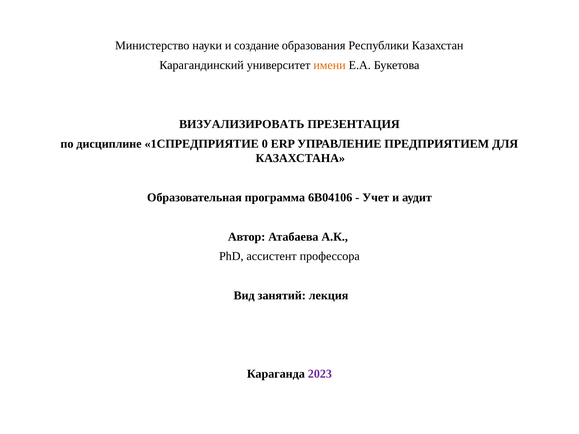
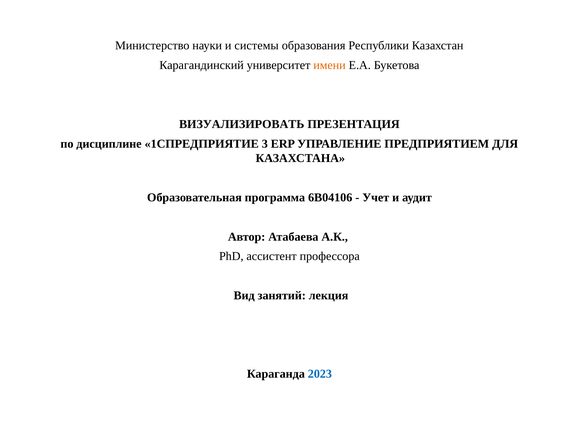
создание: создание -> системы
0: 0 -> 3
2023 colour: purple -> blue
